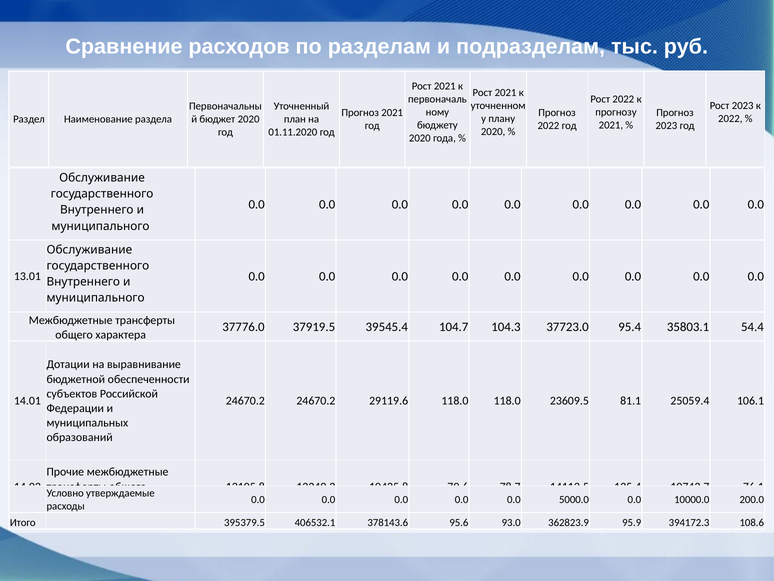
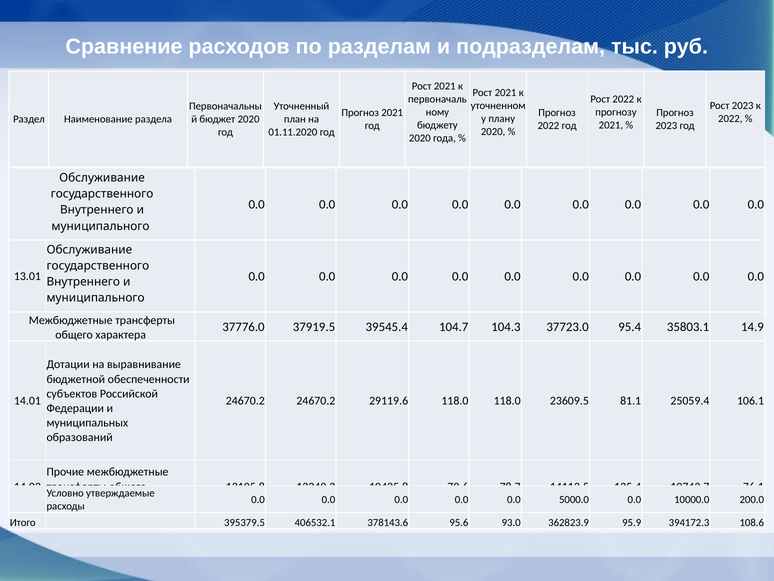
54.4: 54.4 -> 14.9
